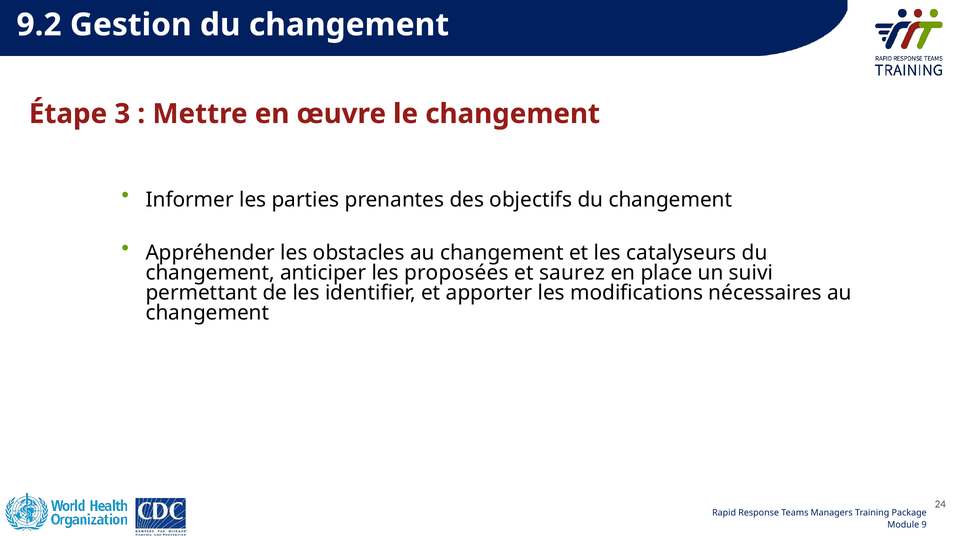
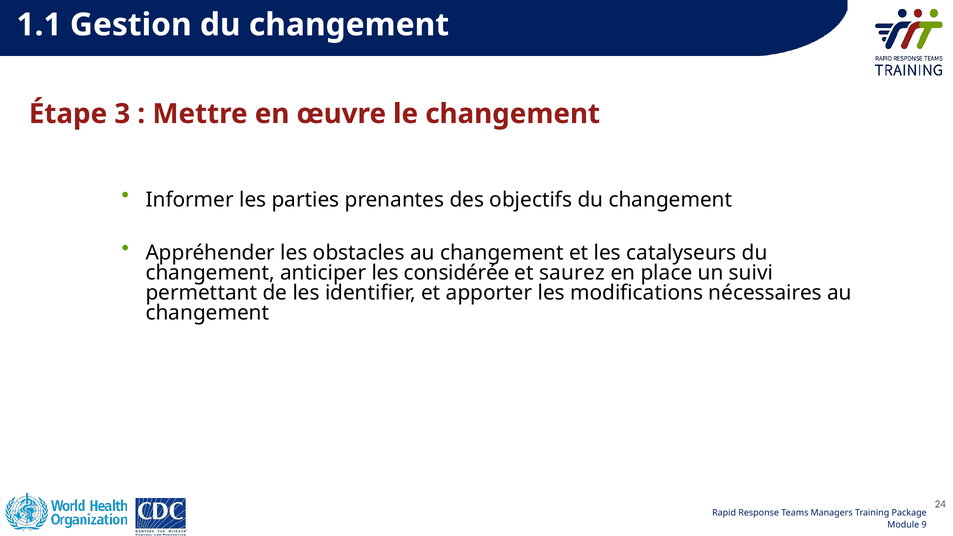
9.2: 9.2 -> 1.1
proposées: proposées -> considérée
